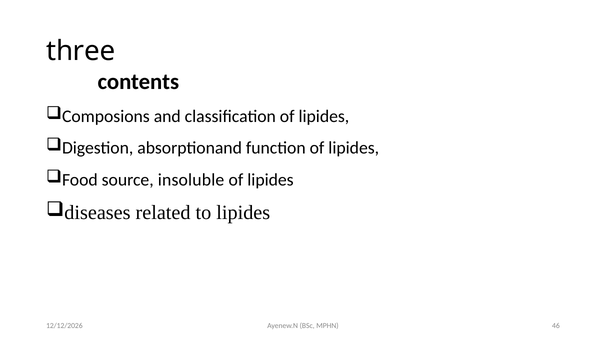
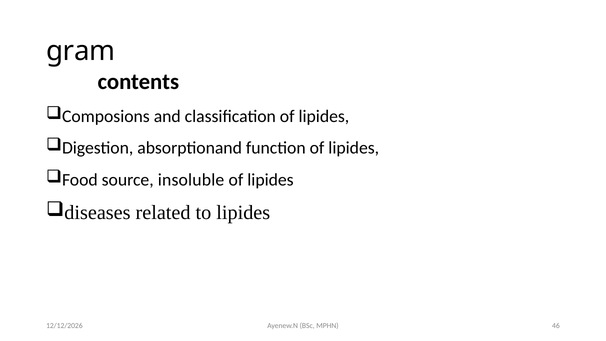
three: three -> gram
